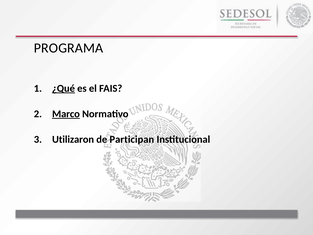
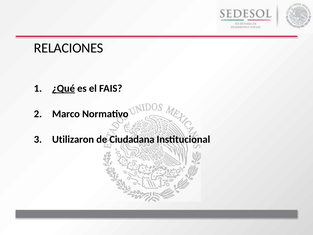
PROGRAMA: PROGRAMA -> RELACIONES
Marco underline: present -> none
Participan: Participan -> Ciudadana
